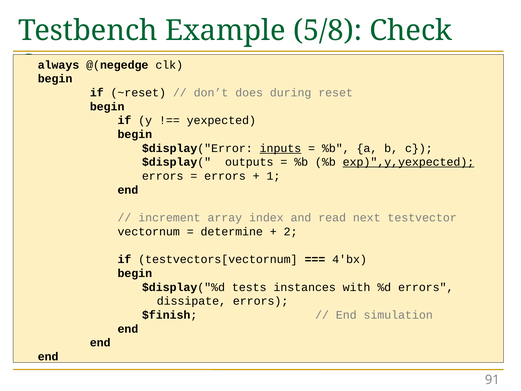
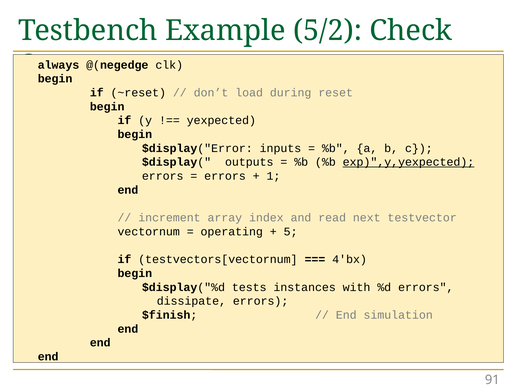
5/8: 5/8 -> 5/2
does: does -> load
inputs underline: present -> none
determine: determine -> operating
2: 2 -> 5
